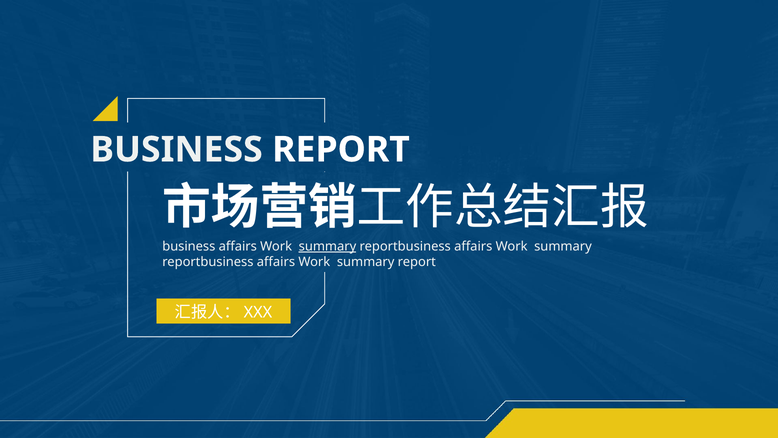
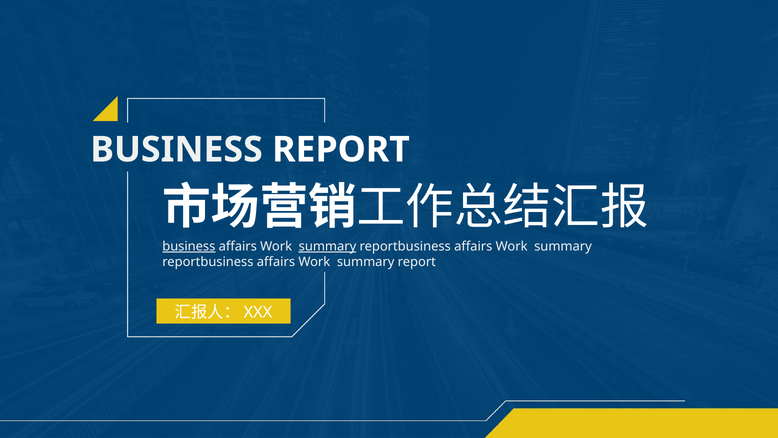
business at (189, 246) underline: none -> present
